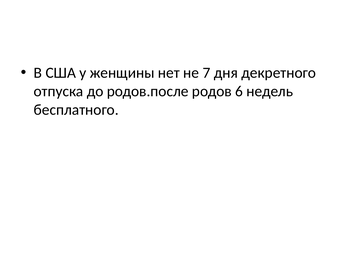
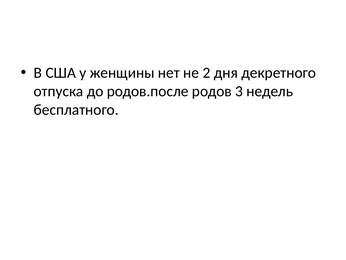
7: 7 -> 2
6: 6 -> 3
